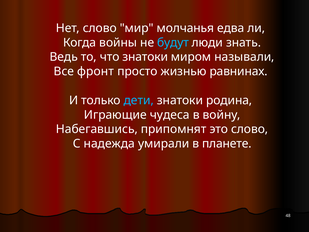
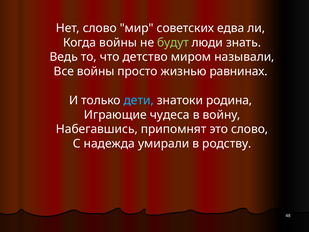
молчанья: молчанья -> советских
будут colour: light blue -> light green
что знатоки: знатоки -> детство
Все фронт: фронт -> войны
планете: планете -> родству
